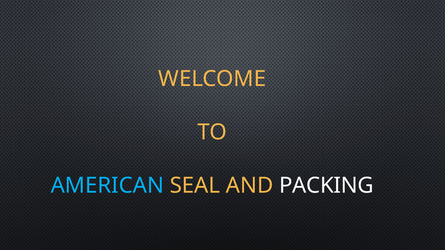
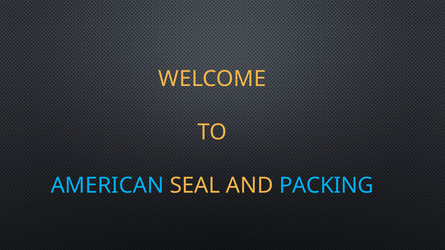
PACKING colour: white -> light blue
